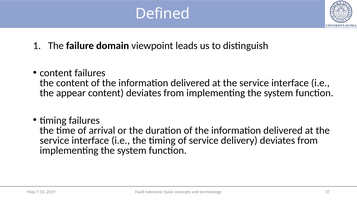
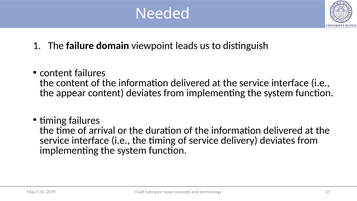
Defined: Defined -> Needed
